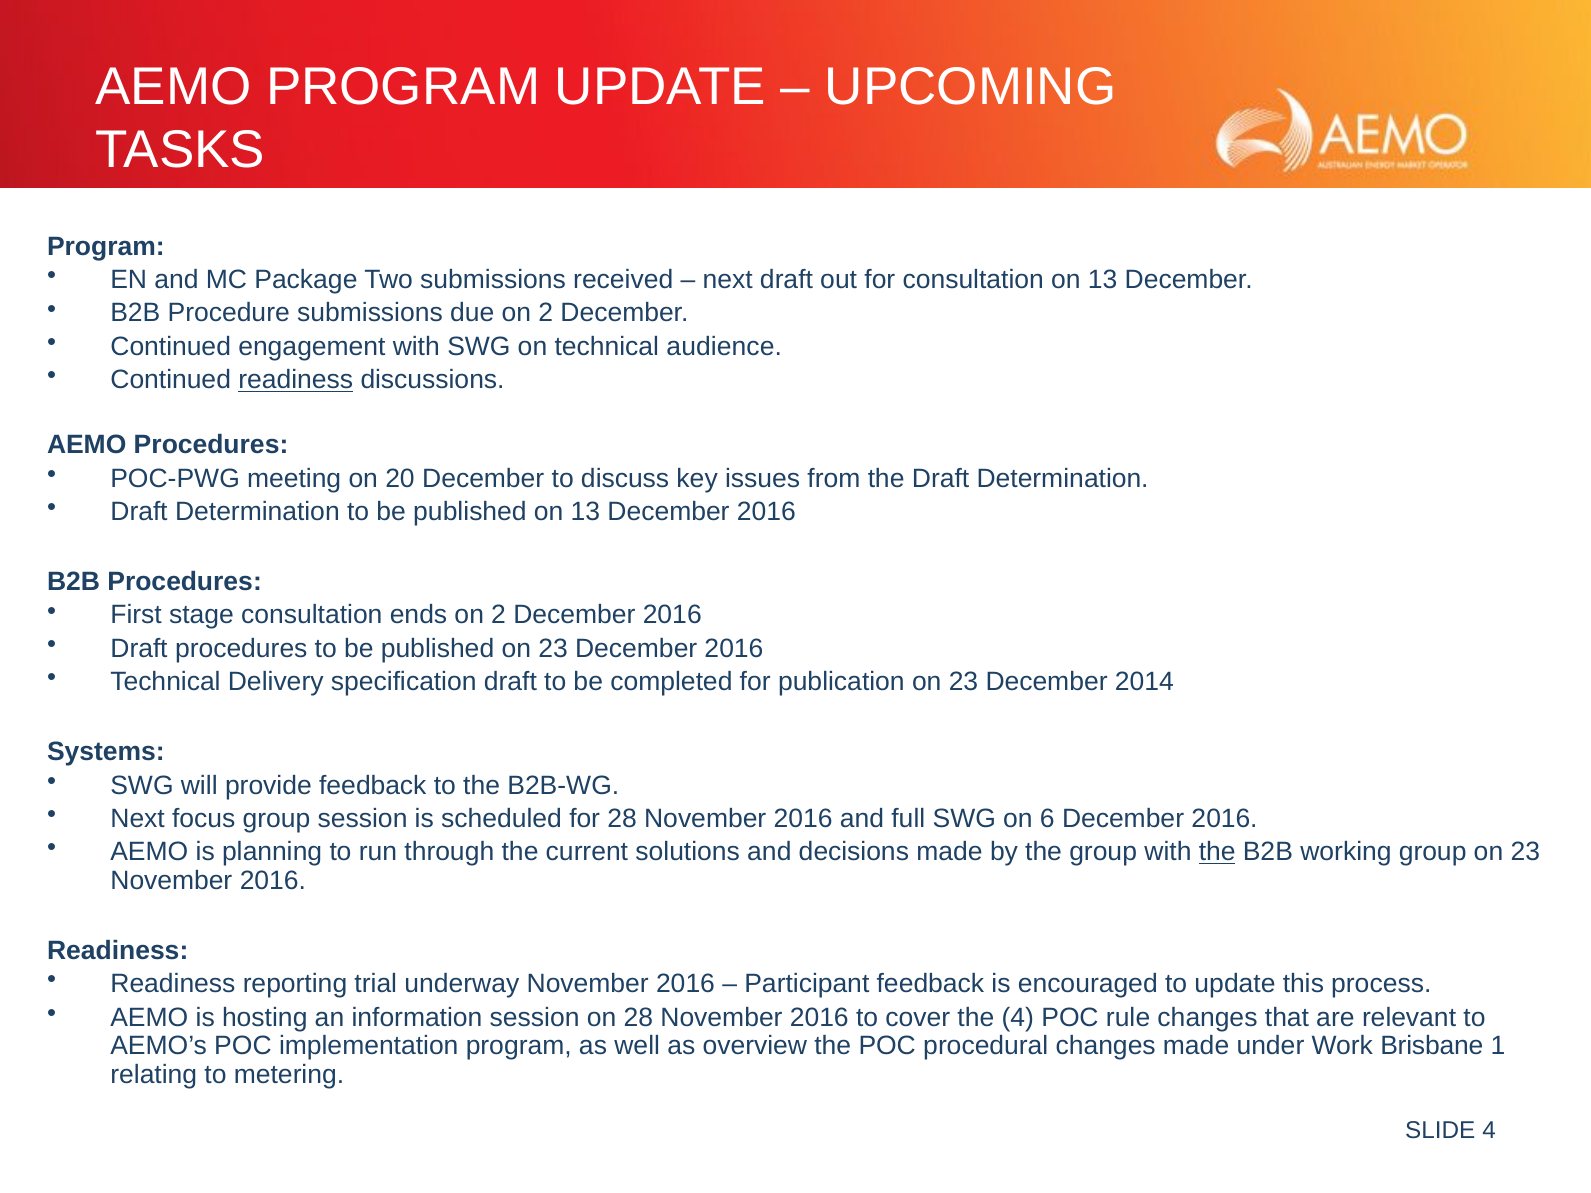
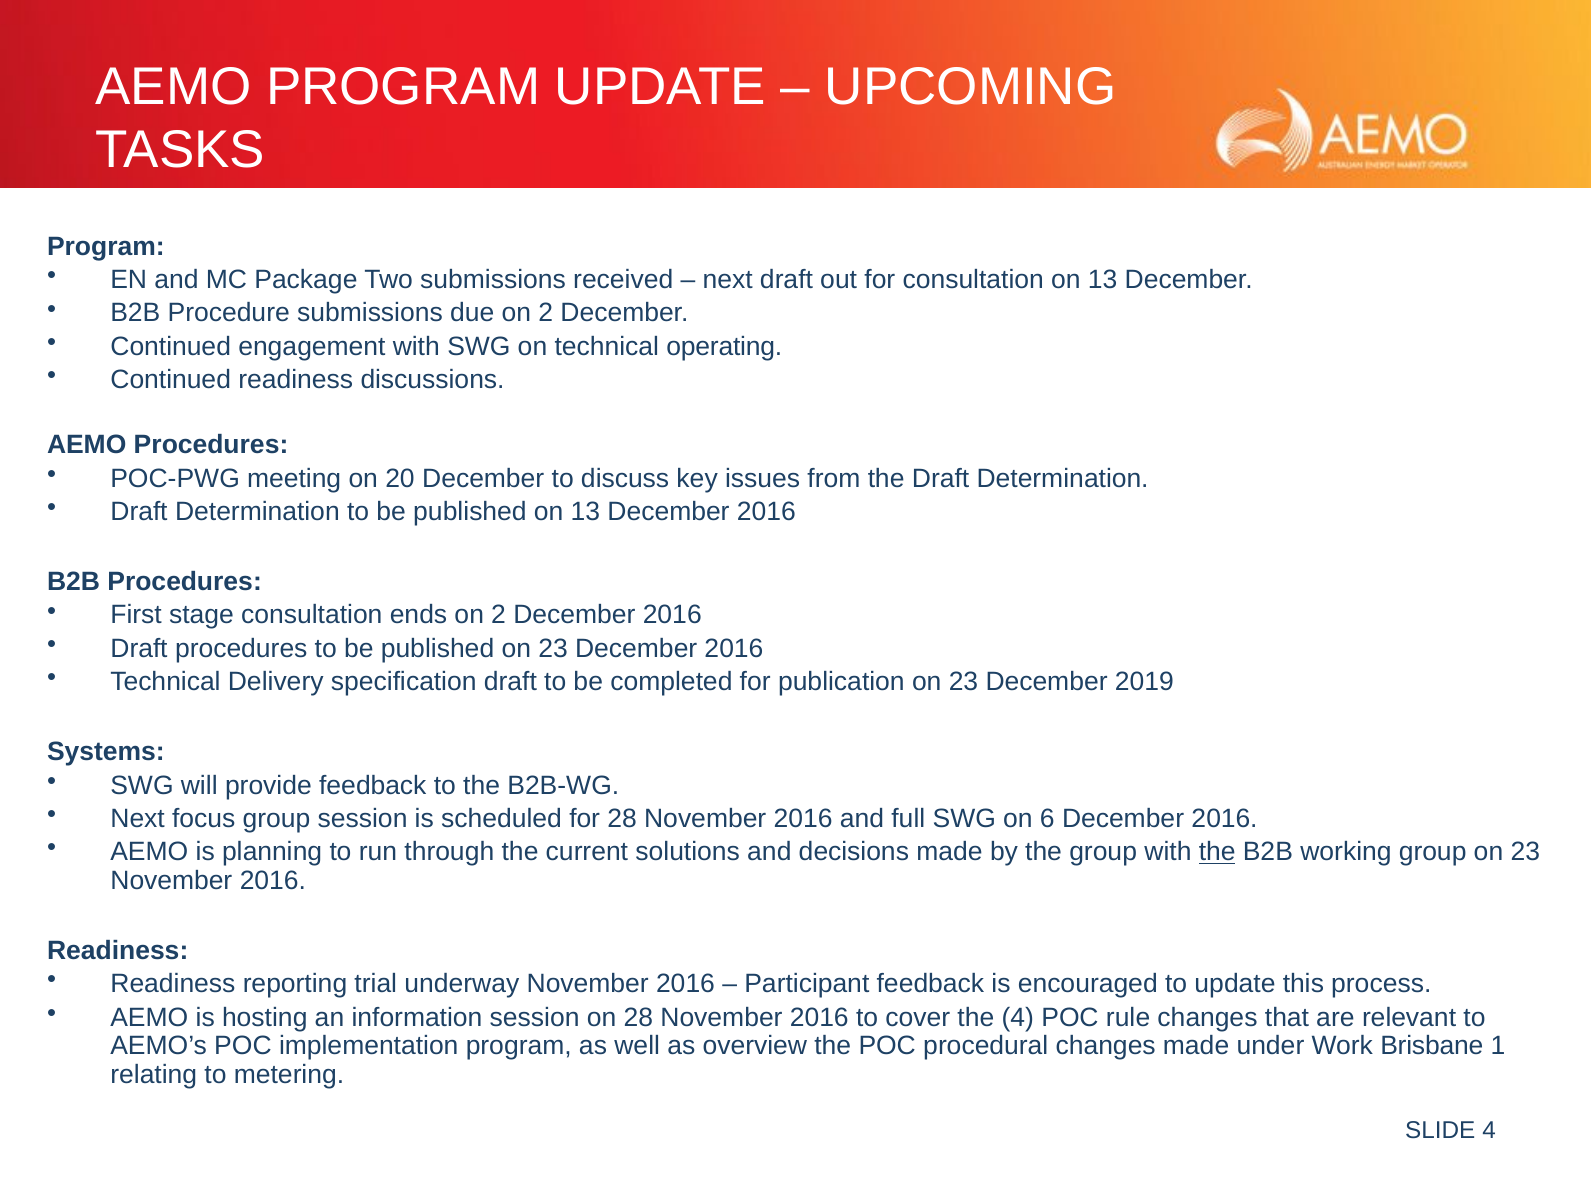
audience: audience -> operating
readiness at (296, 380) underline: present -> none
2014: 2014 -> 2019
